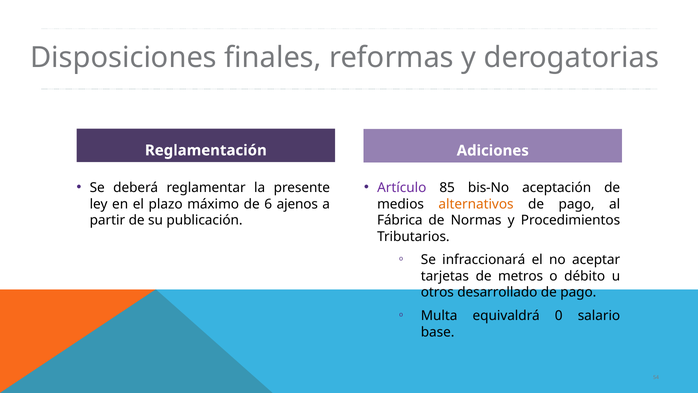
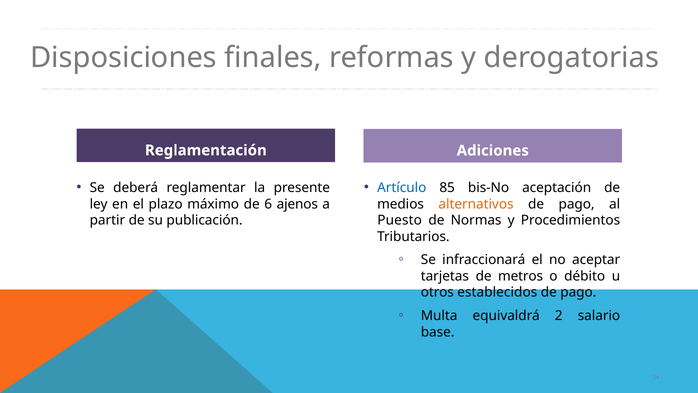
Artículo colour: purple -> blue
Fábrica: Fábrica -> Puesto
desarrollado: desarrollado -> establecidos
0: 0 -> 2
